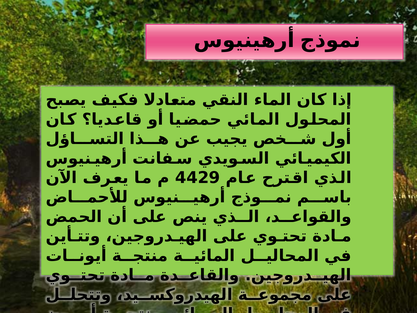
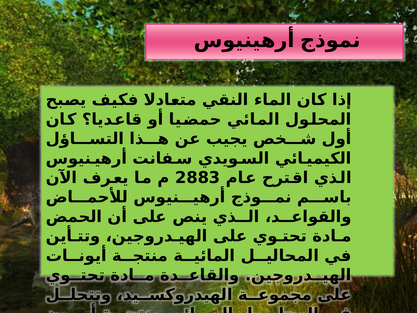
4429: 4429 -> 2883
